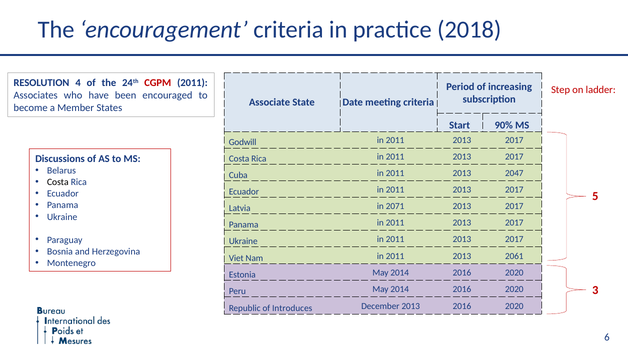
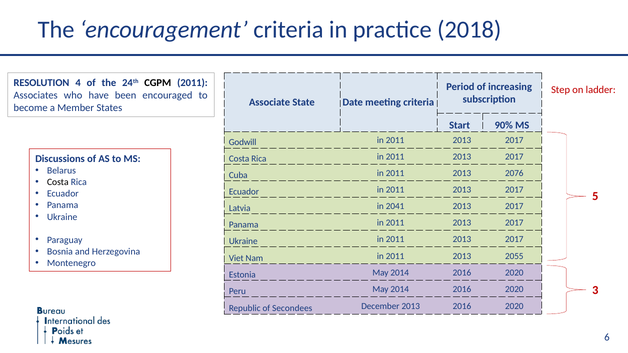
CGPM colour: red -> black
2047: 2047 -> 2076
2071: 2071 -> 2041
2061: 2061 -> 2055
Introduces: Introduces -> Secondees
